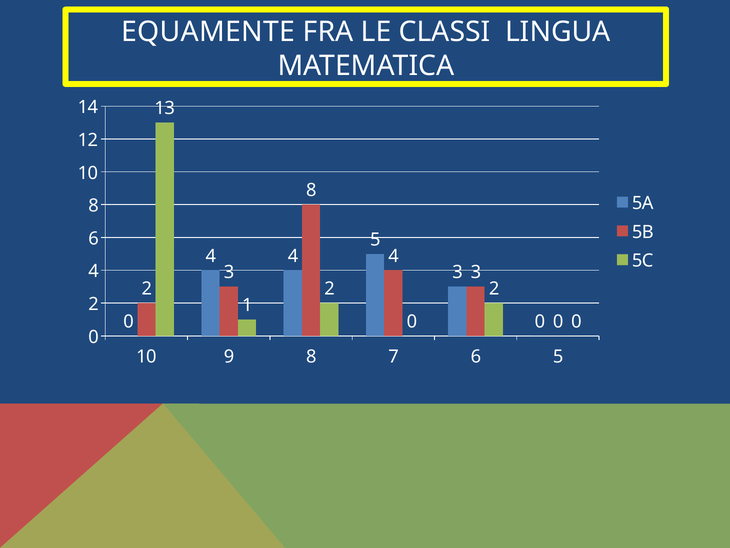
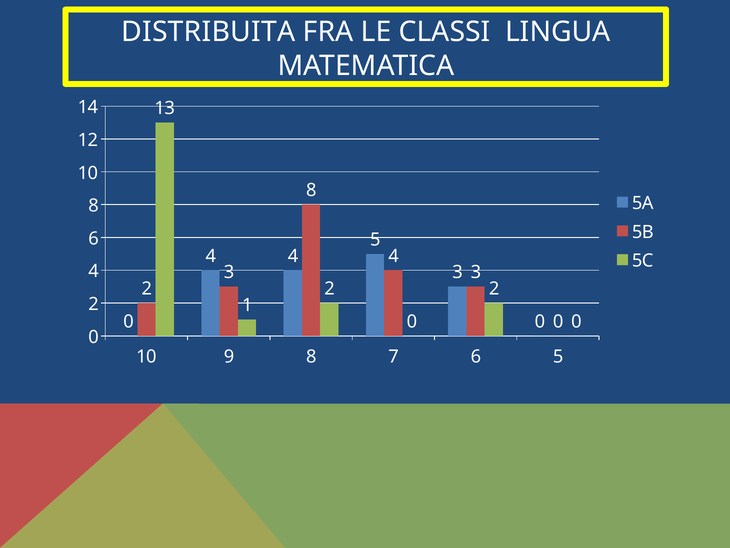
EQUAMENTE: EQUAMENTE -> DISTRIBUITA
